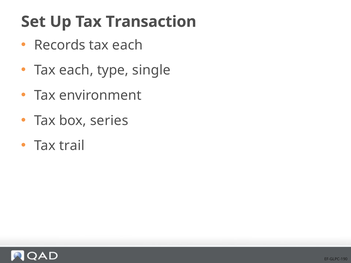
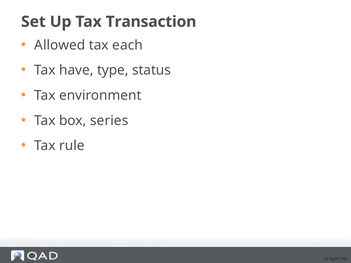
Records: Records -> Allowed
each at (76, 70): each -> have
single: single -> status
trail: trail -> rule
